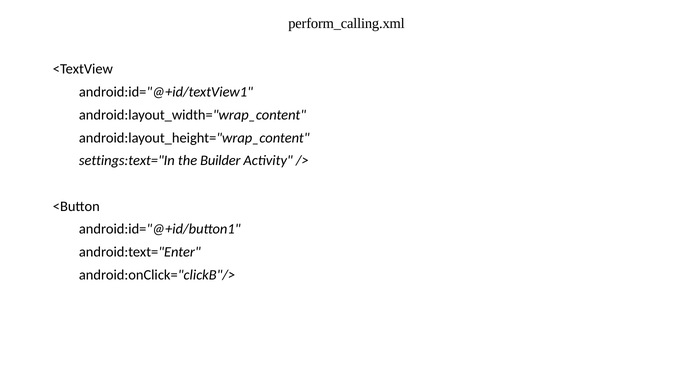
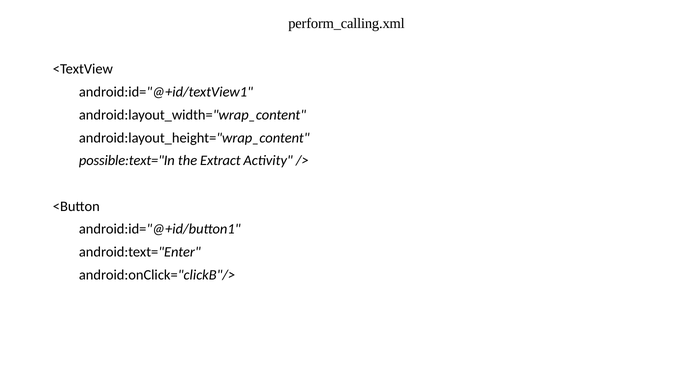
settings:text="In: settings:text="In -> possible:text="In
Builder: Builder -> Extract
